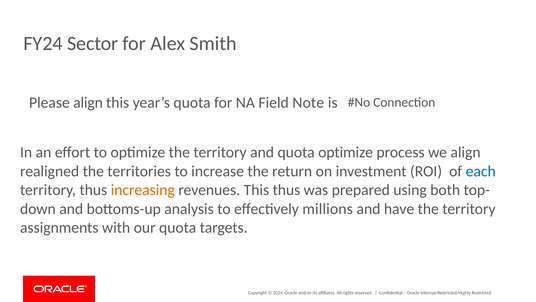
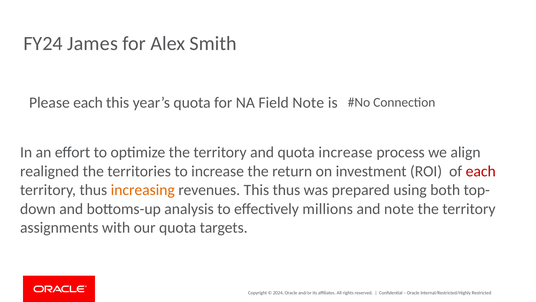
Sector: Sector -> James
Please align: align -> each
quota optimize: optimize -> increase
each at (481, 171) colour: blue -> red
and have: have -> note
